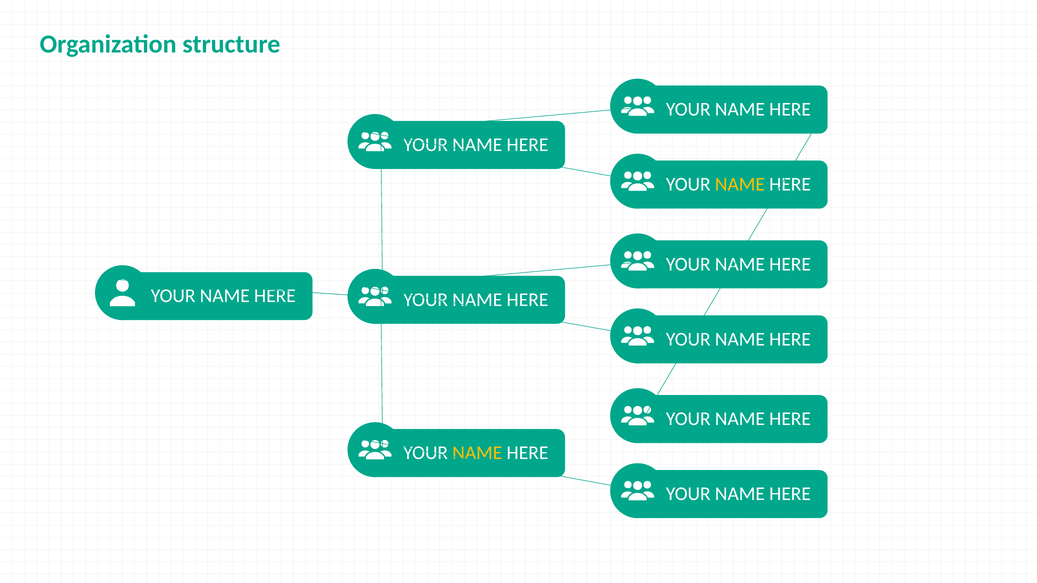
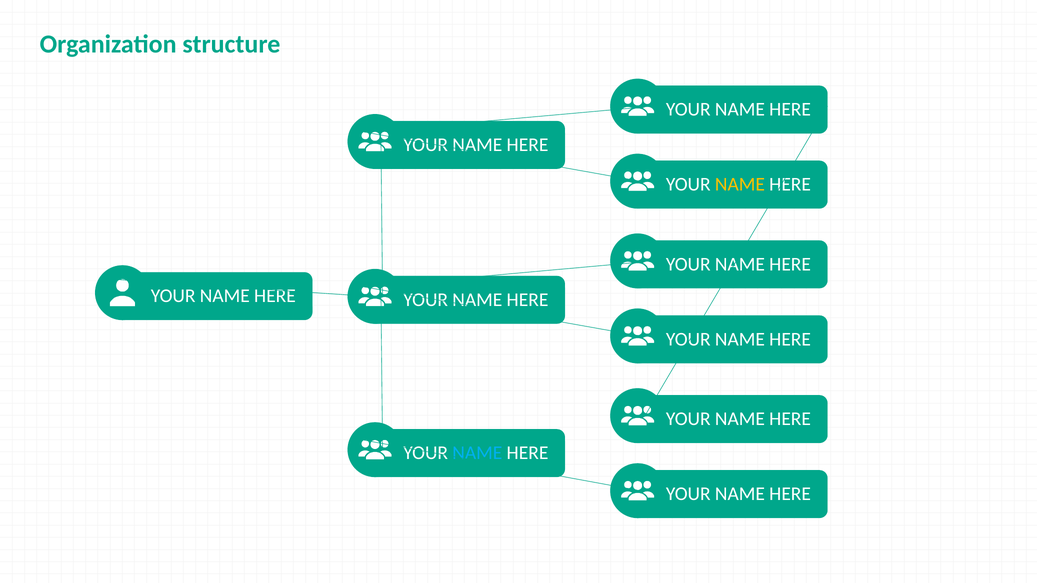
NAME at (477, 453) colour: yellow -> light blue
